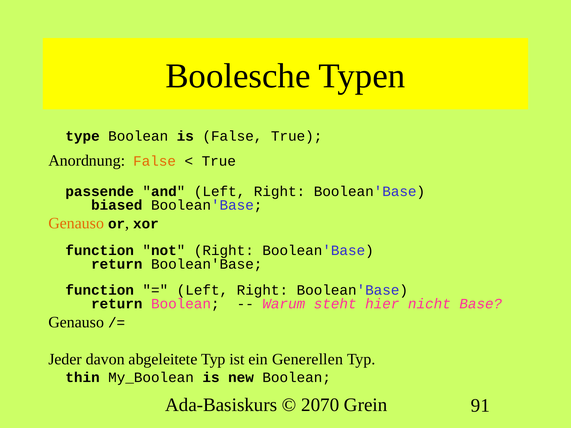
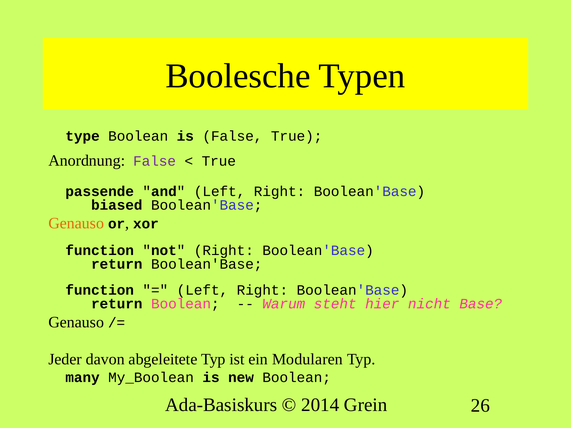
False at (155, 161) colour: orange -> purple
Generellen: Generellen -> Modularen
thin: thin -> many
2070: 2070 -> 2014
91: 91 -> 26
